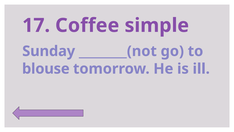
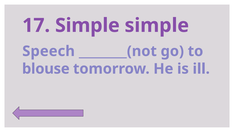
17 Coffee: Coffee -> Simple
Sunday: Sunday -> Speech
